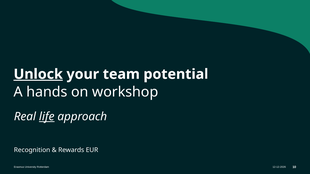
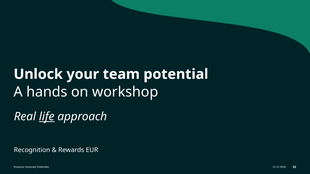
Unlock underline: present -> none
